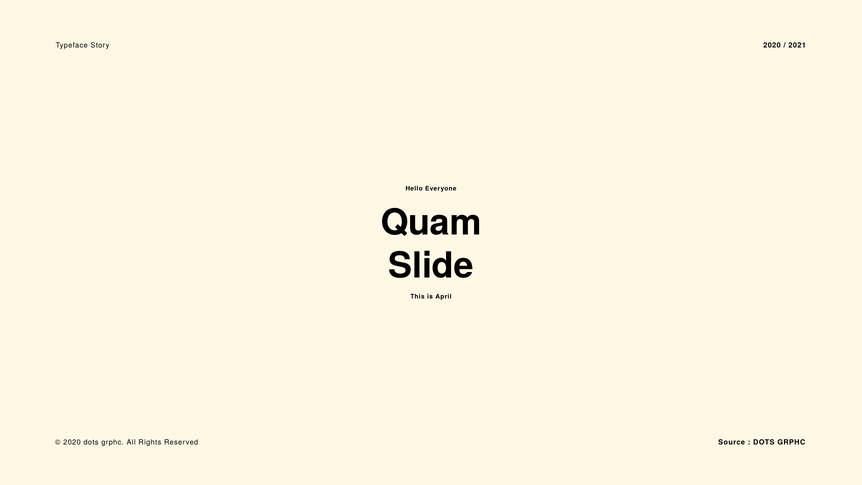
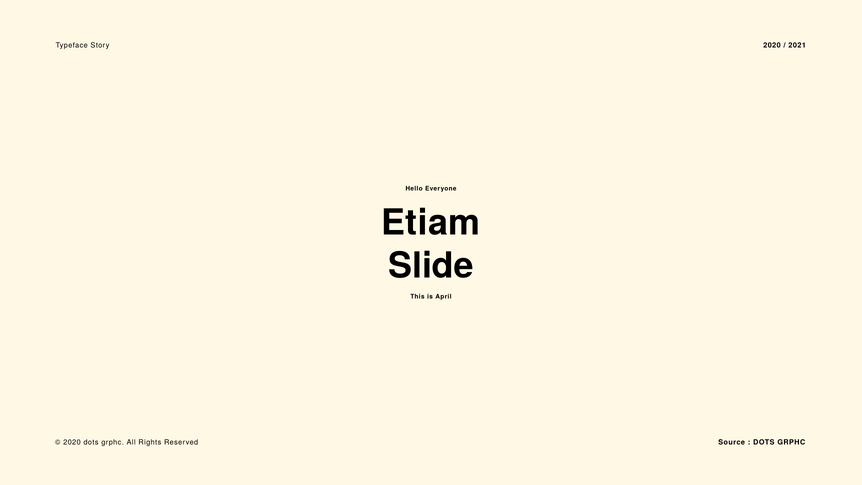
Quam: Quam -> Etiam
